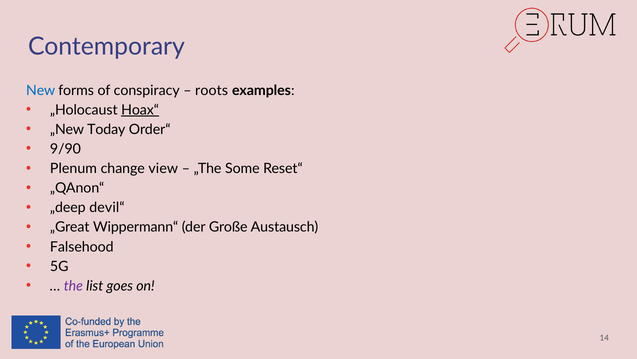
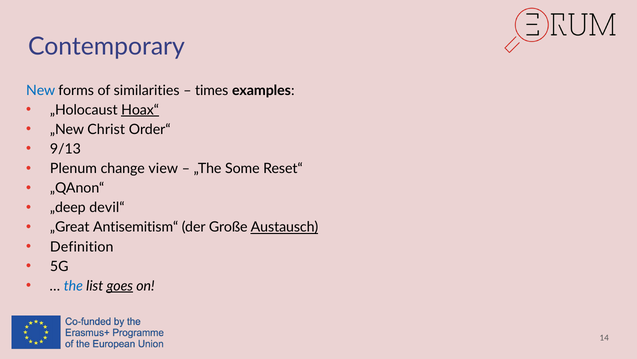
conspiracy: conspiracy -> similarities
roots: roots -> times
Today: Today -> Christ
9/90: 9/90 -> 9/13
Wippermann“: Wippermann“ -> Antisemitism“
Austausch underline: none -> present
Falsehood: Falsehood -> Definition
the colour: purple -> blue
goes underline: none -> present
